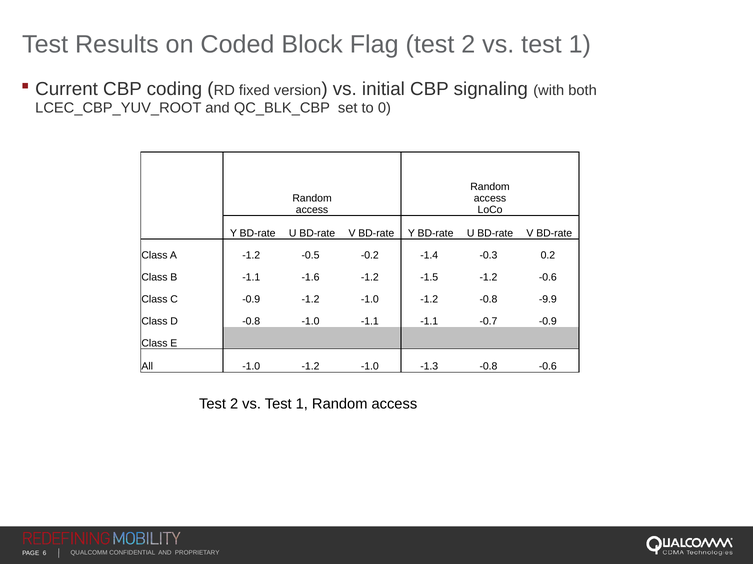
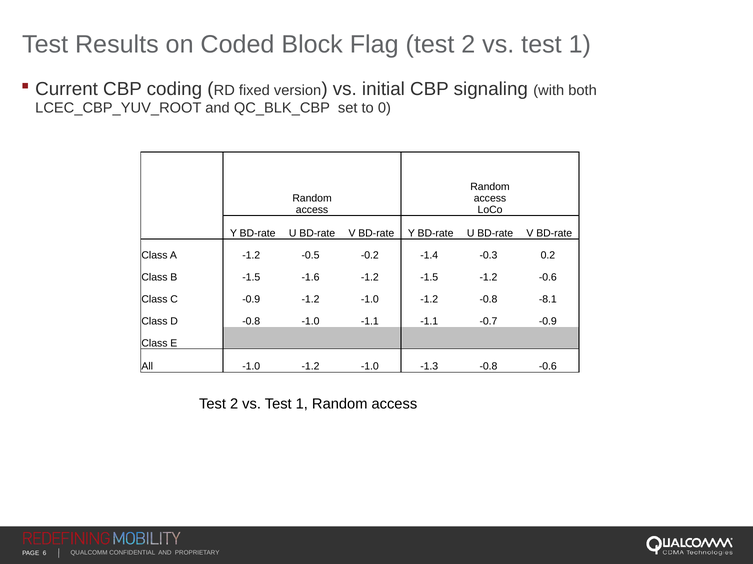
B -1.1: -1.1 -> -1.5
-9.9: -9.9 -> -8.1
